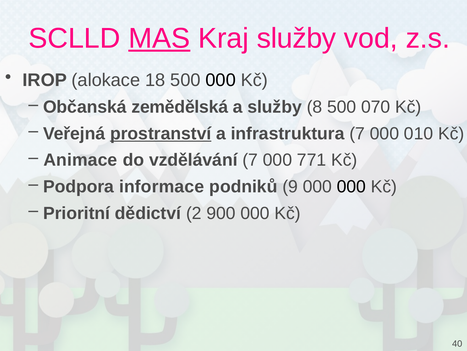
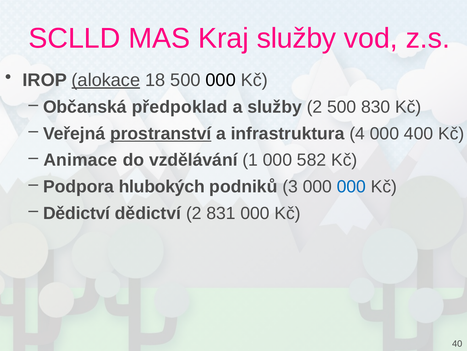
MAS underline: present -> none
alokace underline: none -> present
zemědělská: zemědělská -> předpoklad
služby 8: 8 -> 2
070: 070 -> 830
infrastruktura 7: 7 -> 4
010: 010 -> 400
vzdělávání 7: 7 -> 1
771: 771 -> 582
informace: informace -> hlubokých
9: 9 -> 3
000 at (351, 186) colour: black -> blue
Prioritní at (77, 213): Prioritní -> Dědictví
900: 900 -> 831
